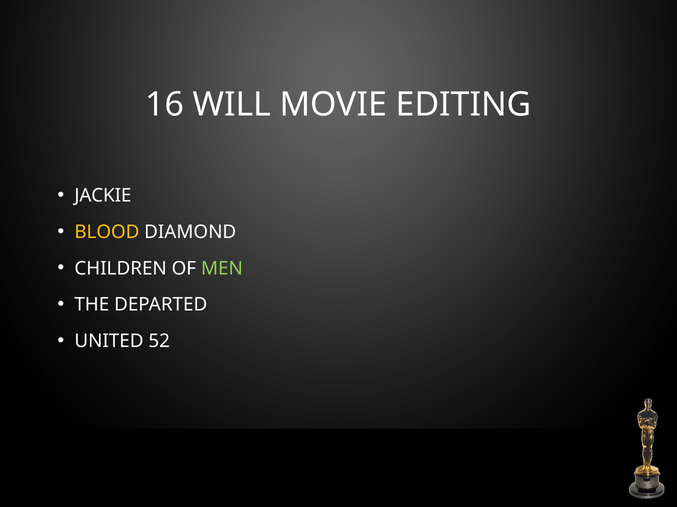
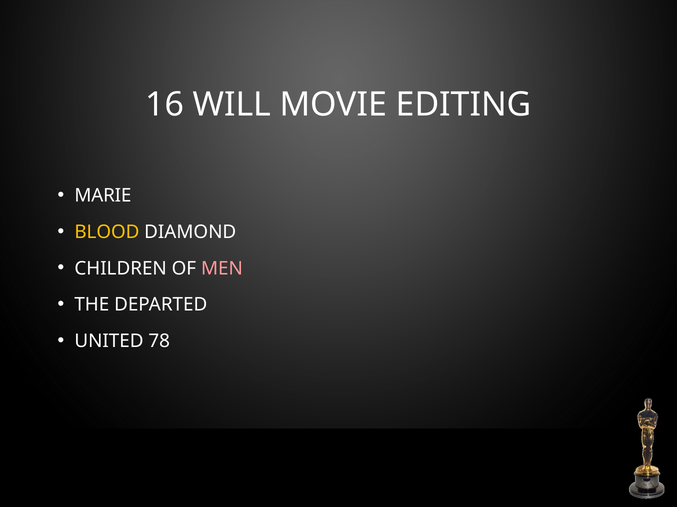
JACKIE: JACKIE -> MARIE
MEN colour: light green -> pink
52: 52 -> 78
